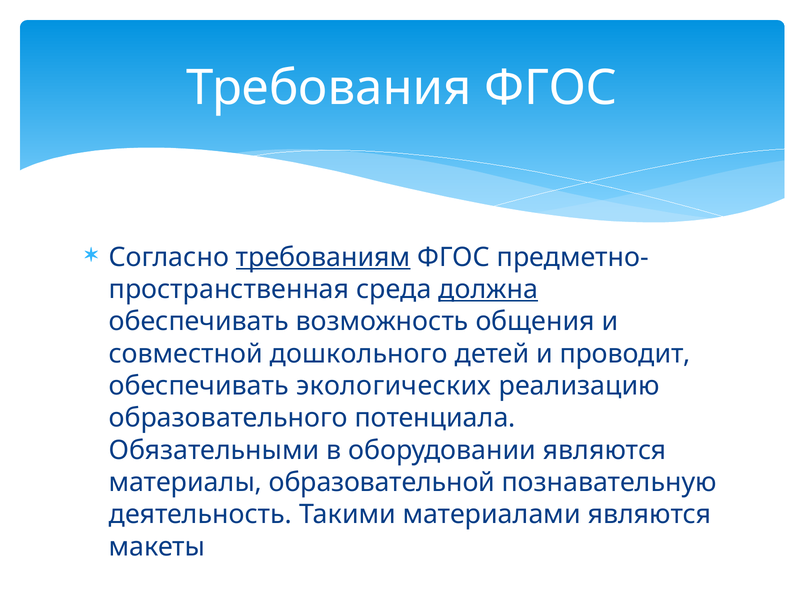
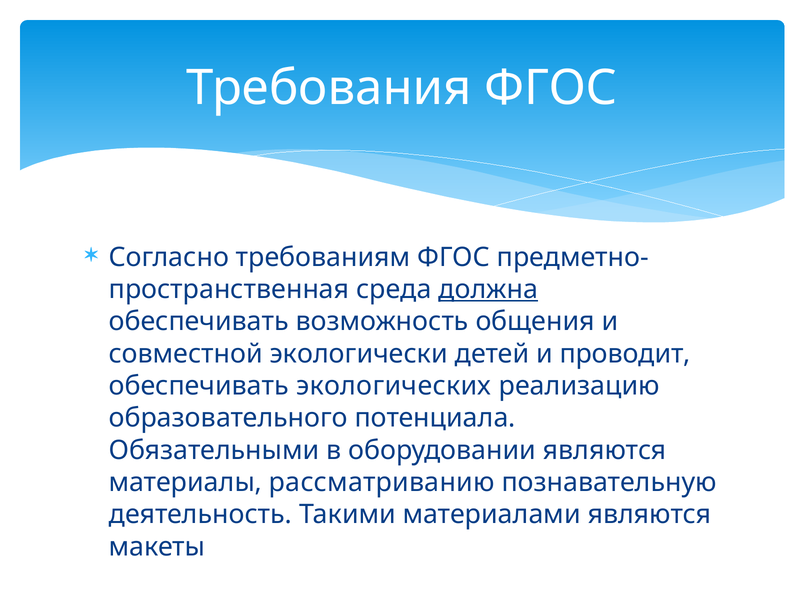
требованиям underline: present -> none
дошкольного: дошкольного -> экологически
образовательной: образовательной -> рассматриванию
